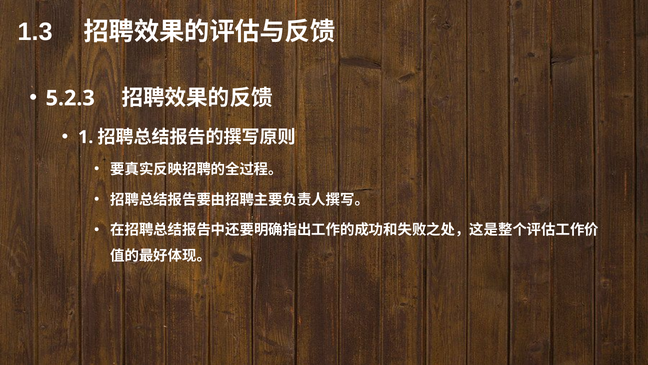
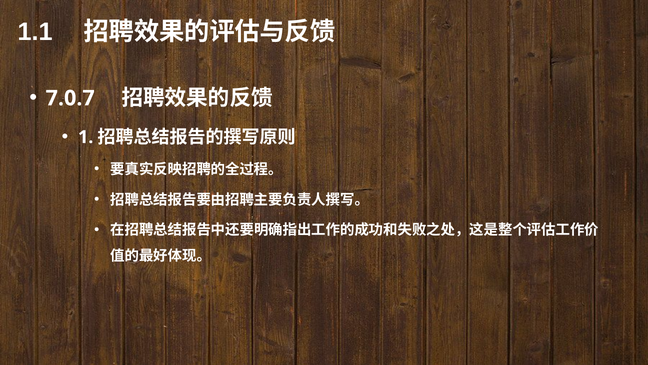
1.3: 1.3 -> 1.1
5.2.3: 5.2.3 -> 7.0.7
